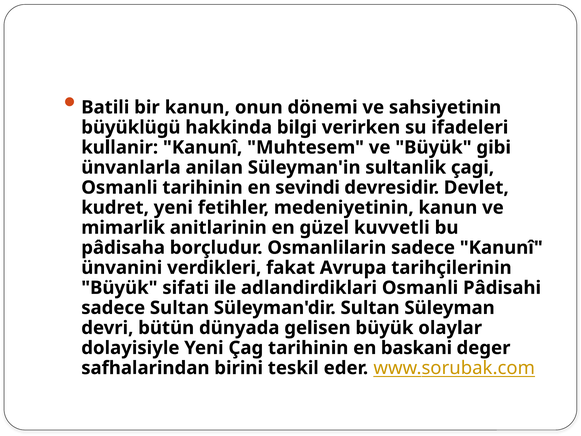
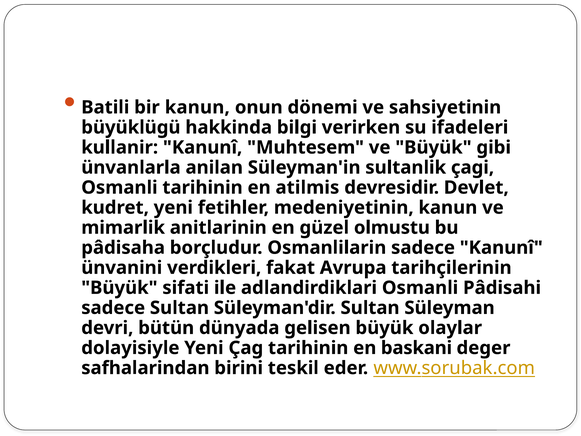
sevindi: sevindi -> atilmis
kuvvetli: kuvvetli -> olmustu
